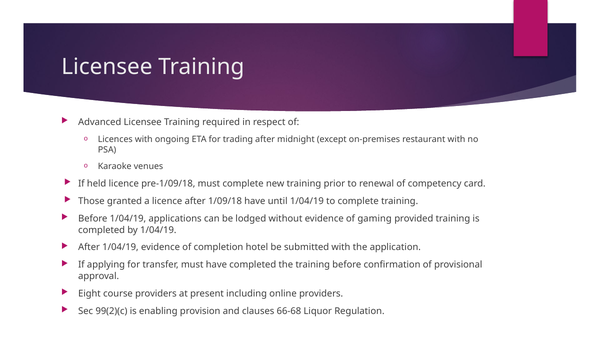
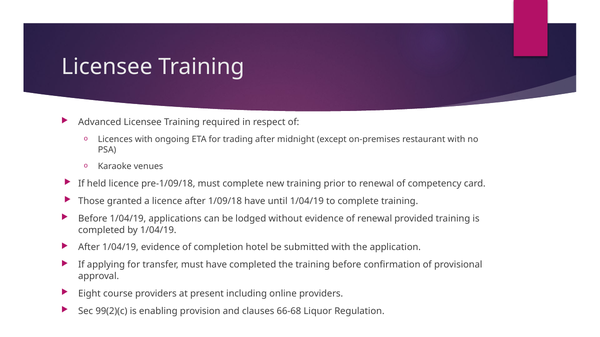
of gaming: gaming -> renewal
